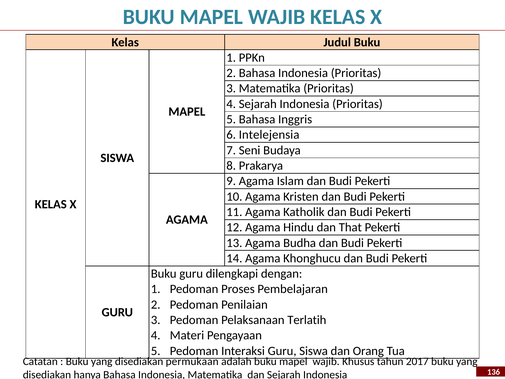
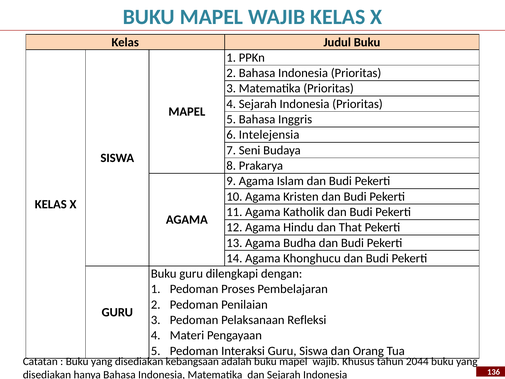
Terlatih: Terlatih -> Refleksi
permukaan: permukaan -> kebangsaan
2017: 2017 -> 2044
